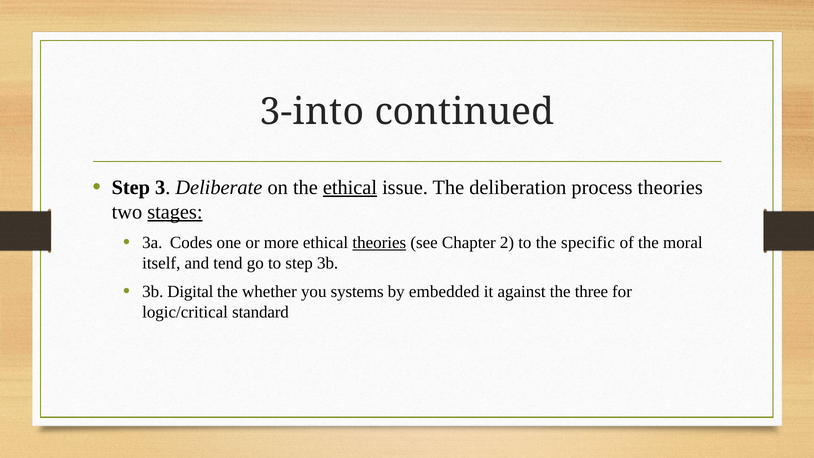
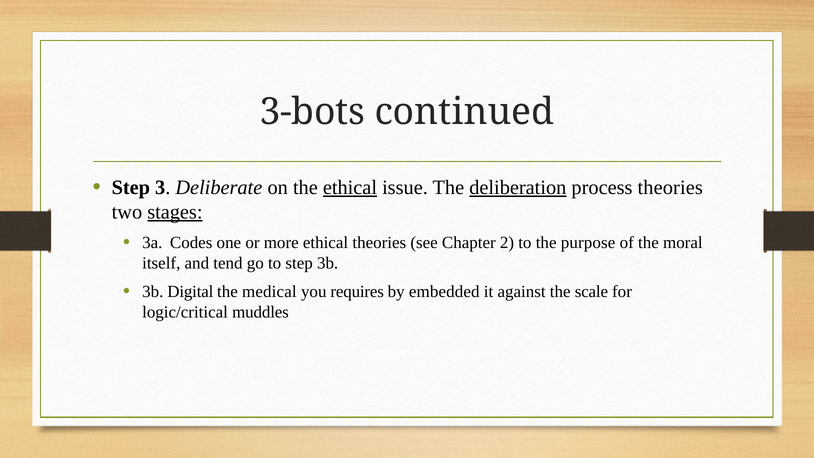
3-into: 3-into -> 3-bots
deliberation underline: none -> present
theories at (379, 242) underline: present -> none
specific: specific -> purpose
whether: whether -> medical
systems: systems -> requires
three: three -> scale
standard: standard -> muddles
